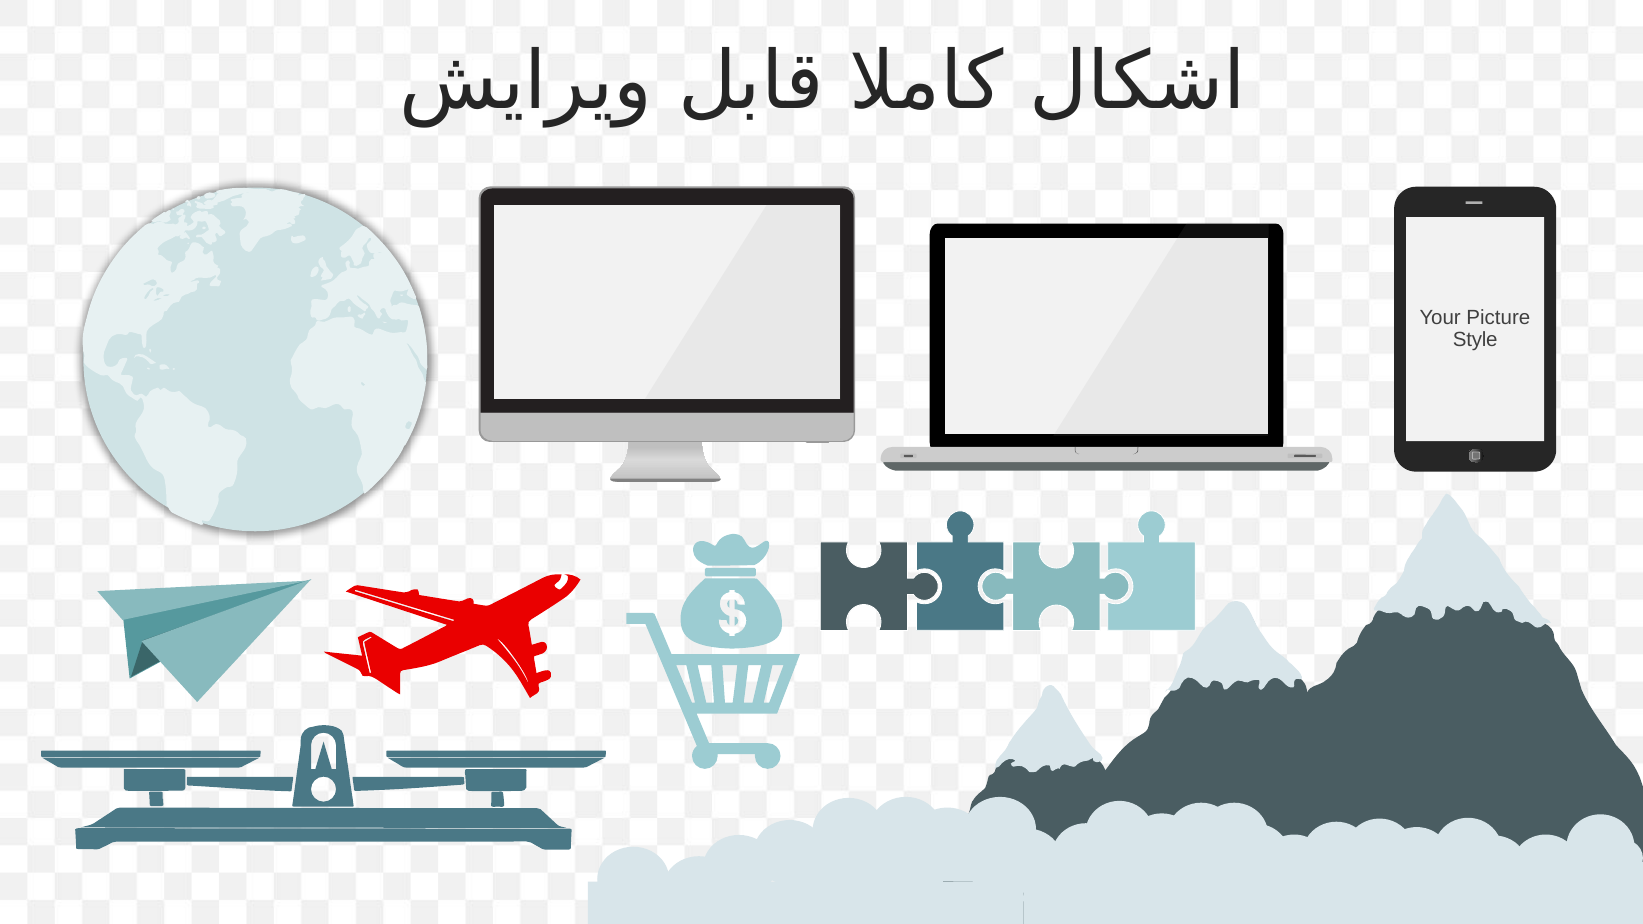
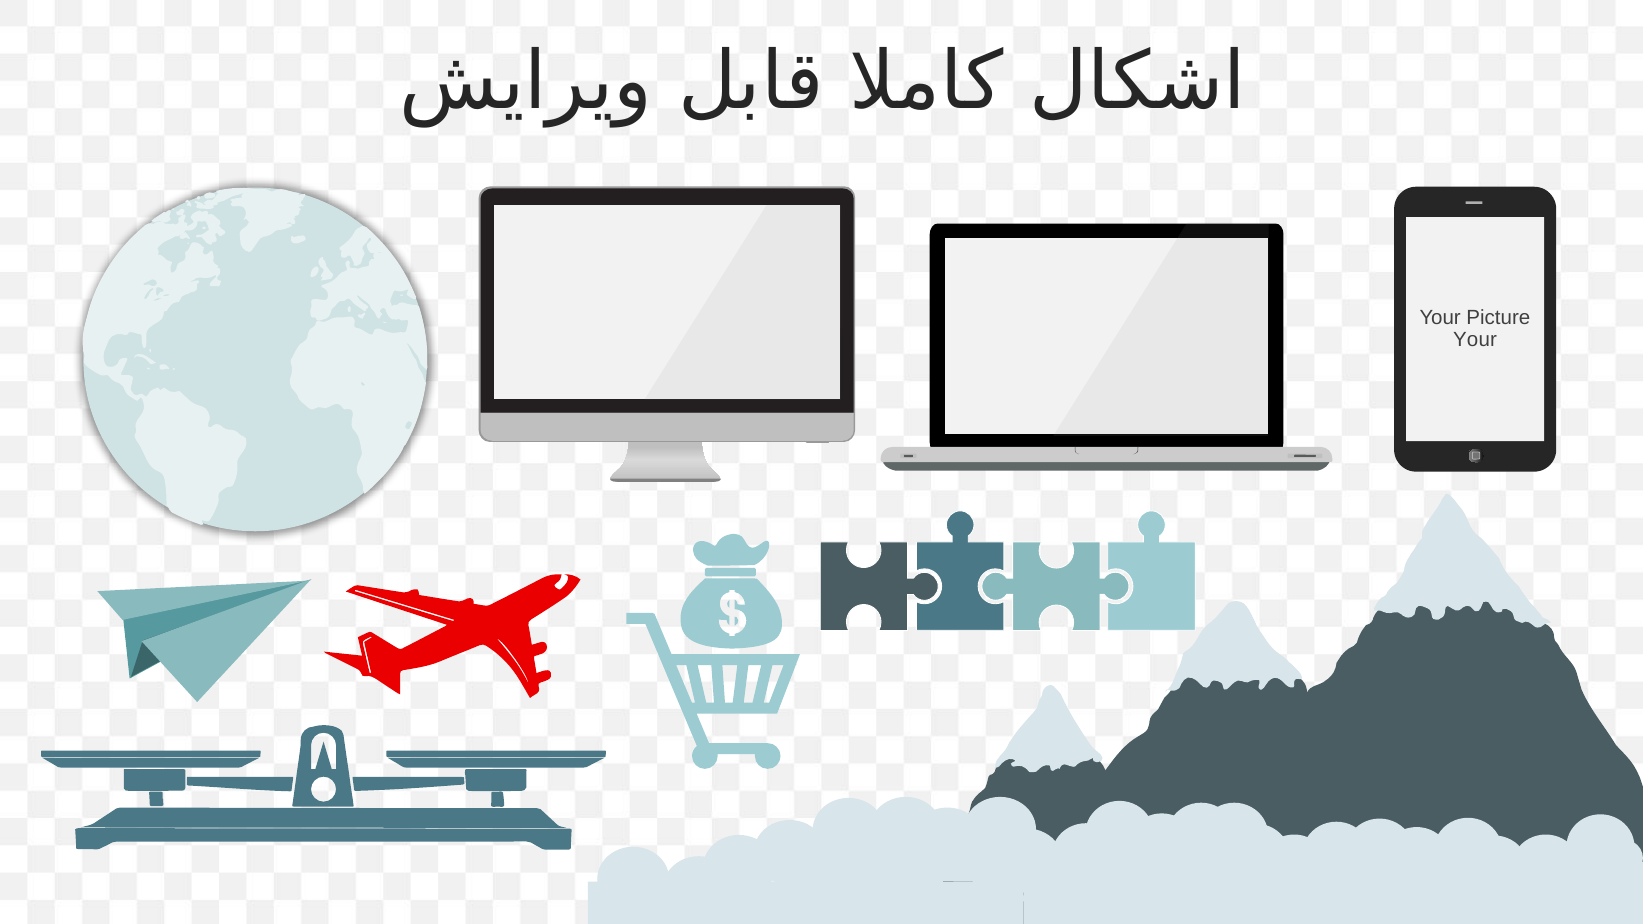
Style at (1475, 340): Style -> Your
